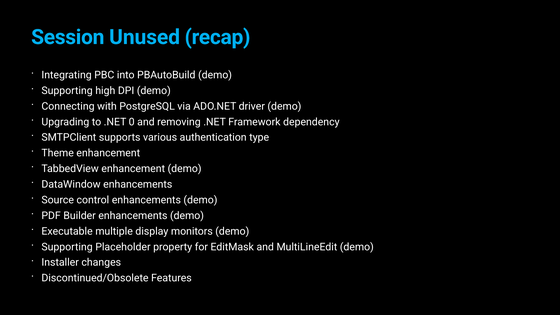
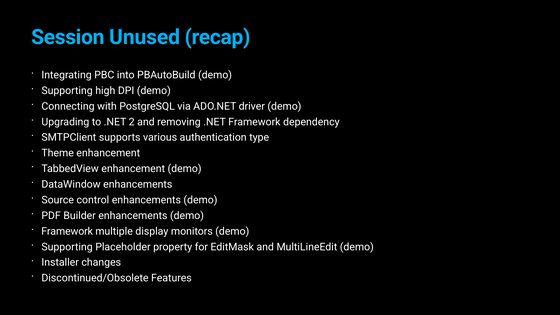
0: 0 -> 2
Executable at (67, 231): Executable -> Framework
